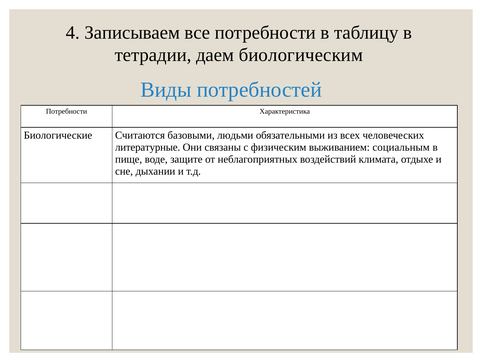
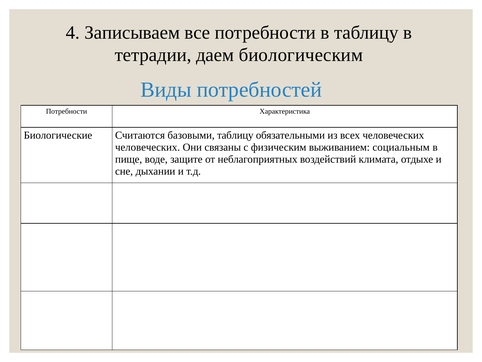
базовыми людьми: людьми -> таблицу
литературные at (148, 147): литературные -> человеческих
